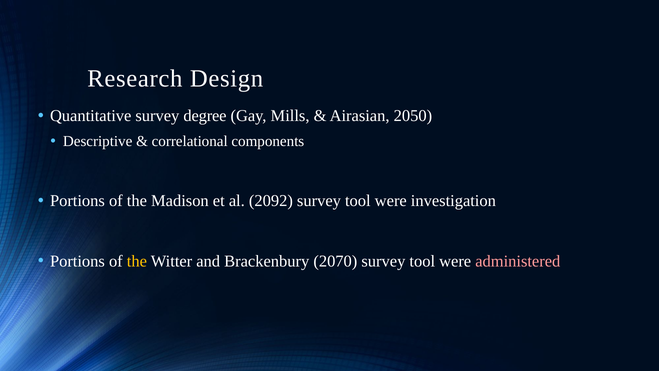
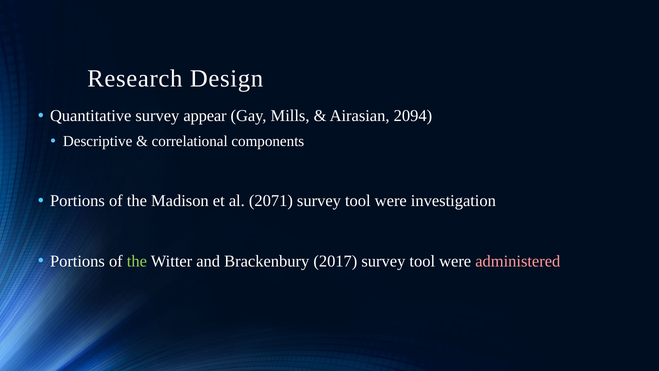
degree: degree -> appear
2050: 2050 -> 2094
2092: 2092 -> 2071
the at (137, 261) colour: yellow -> light green
2070: 2070 -> 2017
